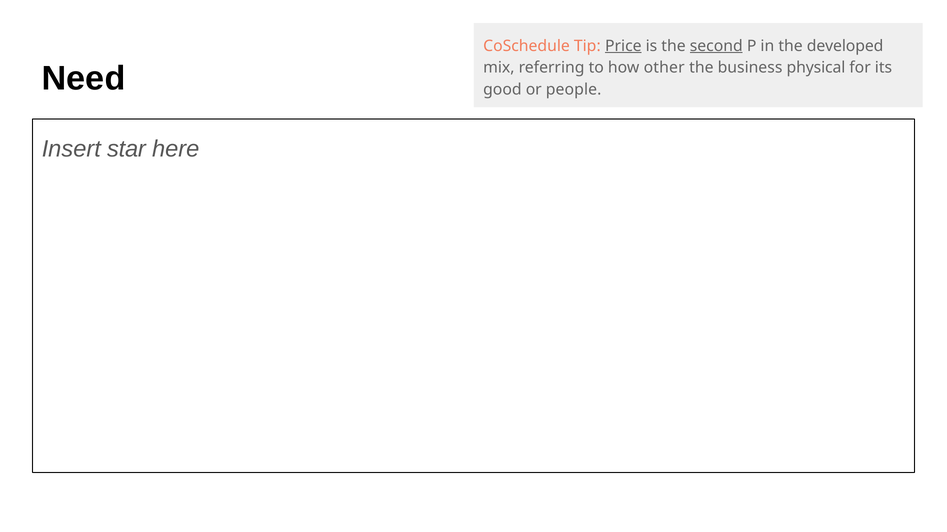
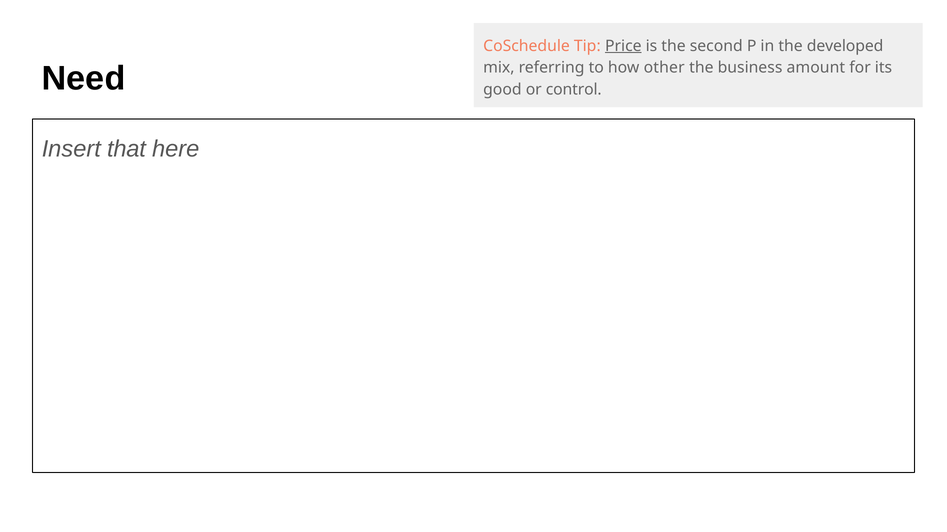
second underline: present -> none
physical: physical -> amount
people: people -> control
star: star -> that
